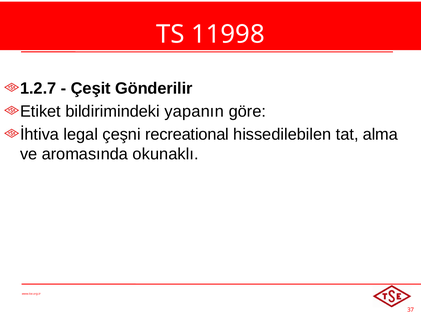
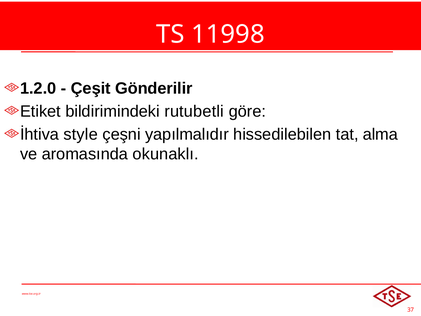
1.2.7: 1.2.7 -> 1.2.0
yapanın: yapanın -> rutubetli
legal: legal -> style
recreational: recreational -> yapılmalıdır
